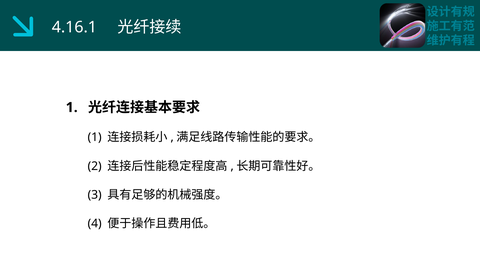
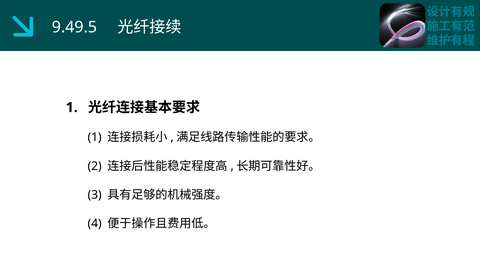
4.16.1: 4.16.1 -> 9.49.5
